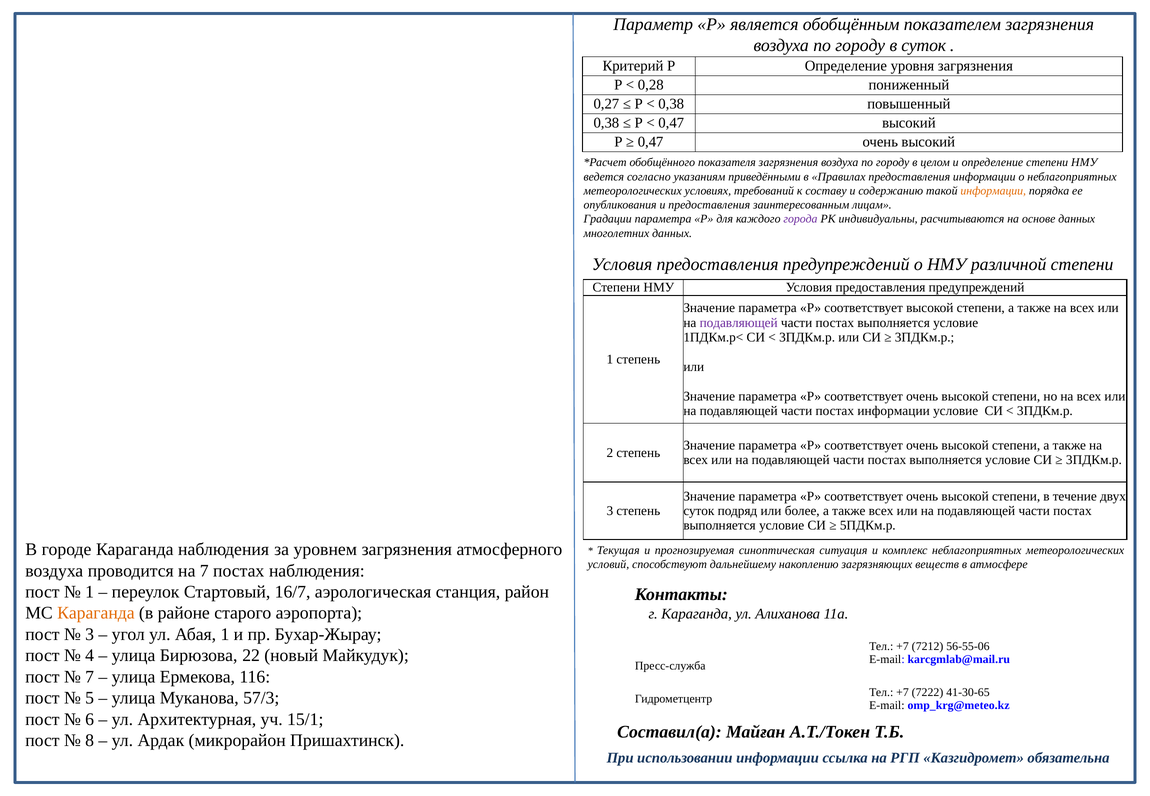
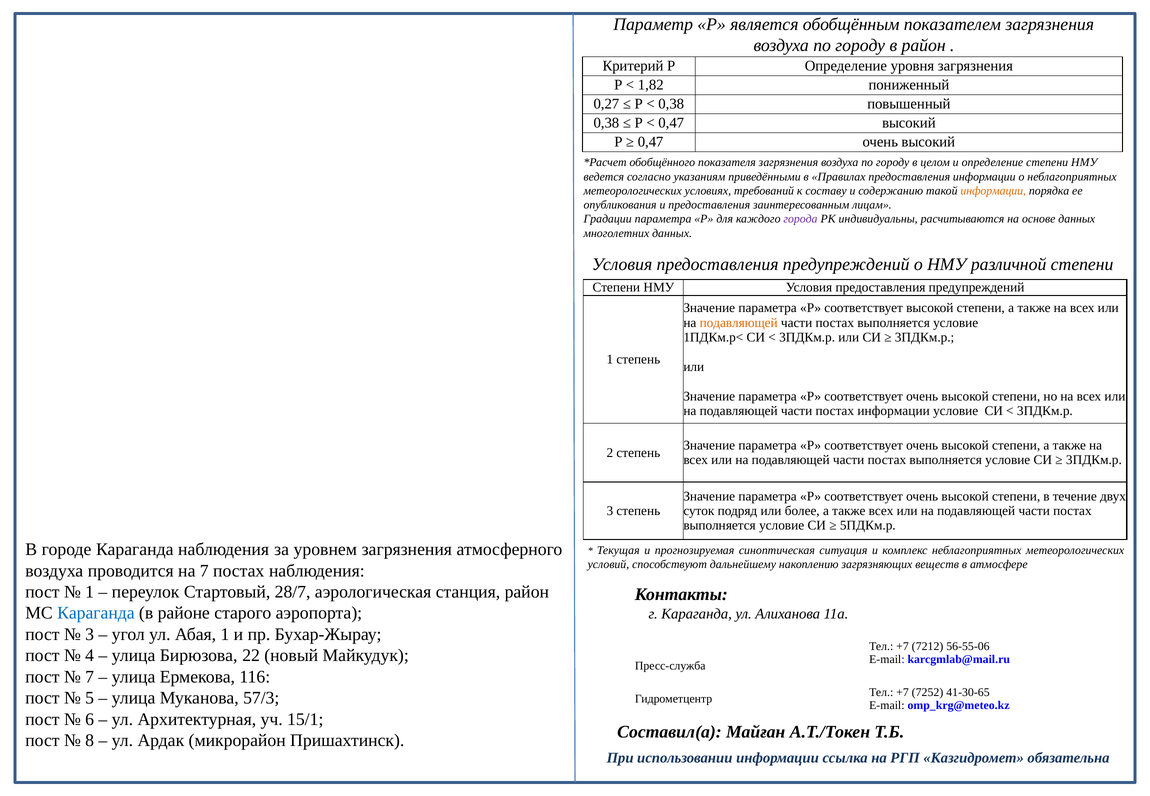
в суток: суток -> район
0,28: 0,28 -> 1,82
подавляющей at (739, 323) colour: purple -> orange
16/7: 16/7 -> 28/7
Караганда at (96, 613) colour: orange -> blue
7222: 7222 -> 7252
